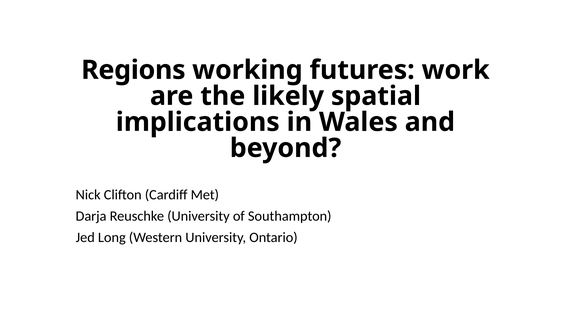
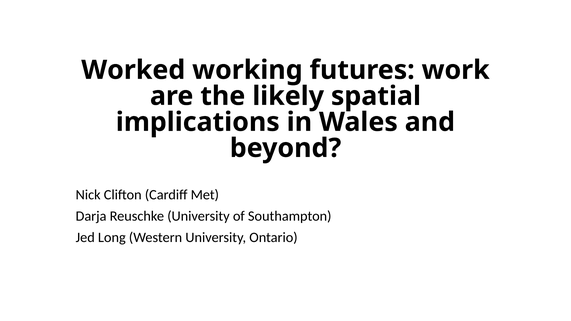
Regions: Regions -> Worked
